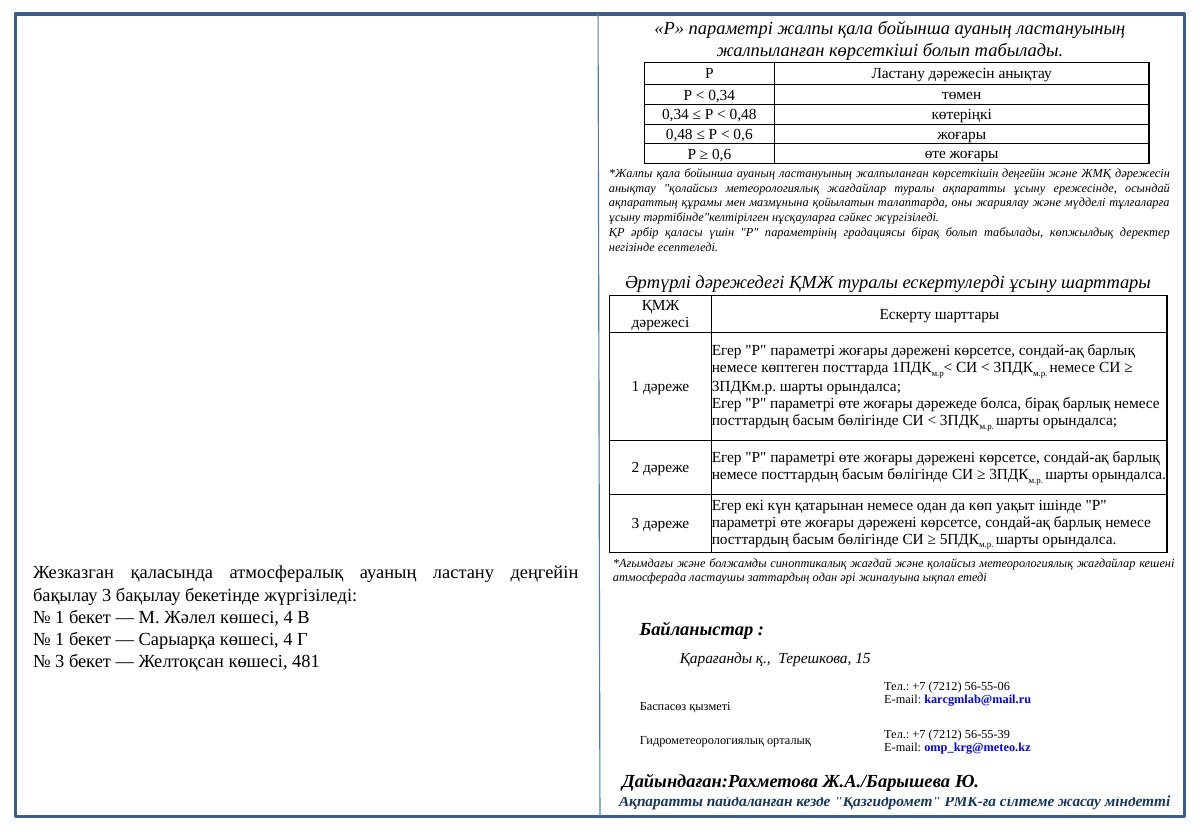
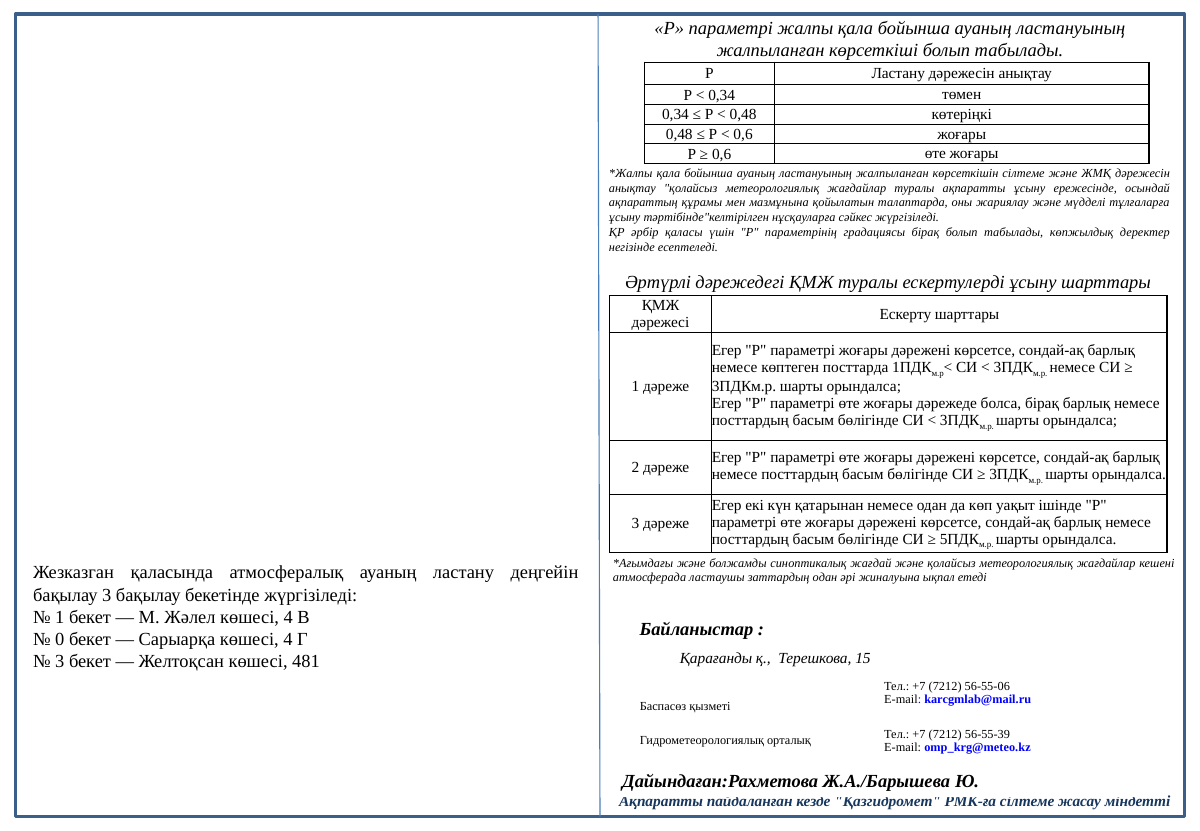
көрсеткішін деңгейін: деңгейін -> сілтеме
1 at (60, 639): 1 -> 0
